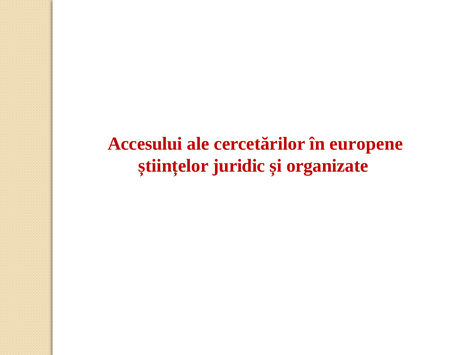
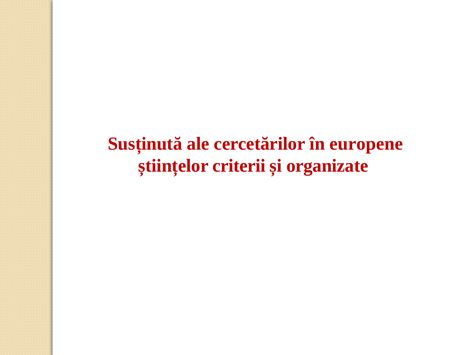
Accesului: Accesului -> Susținută
juridic: juridic -> criterii
